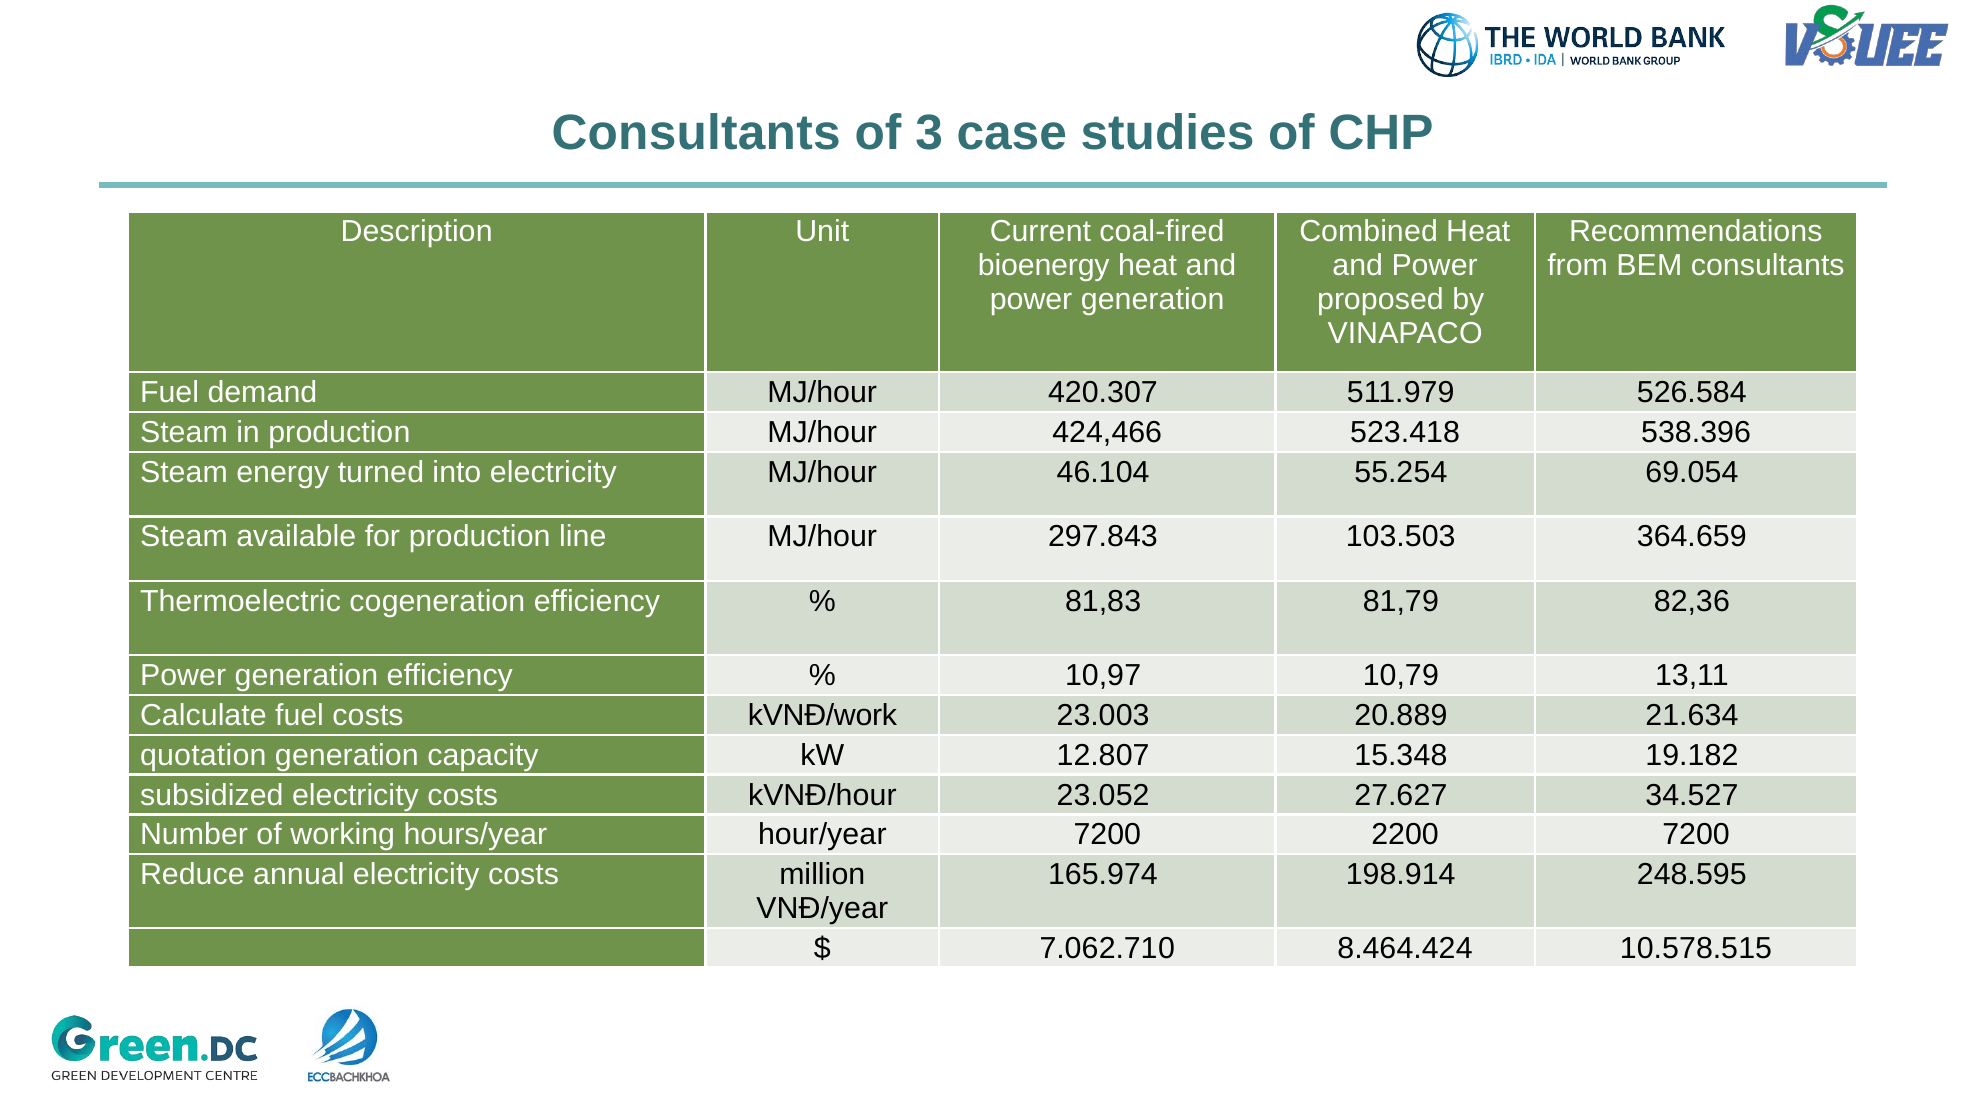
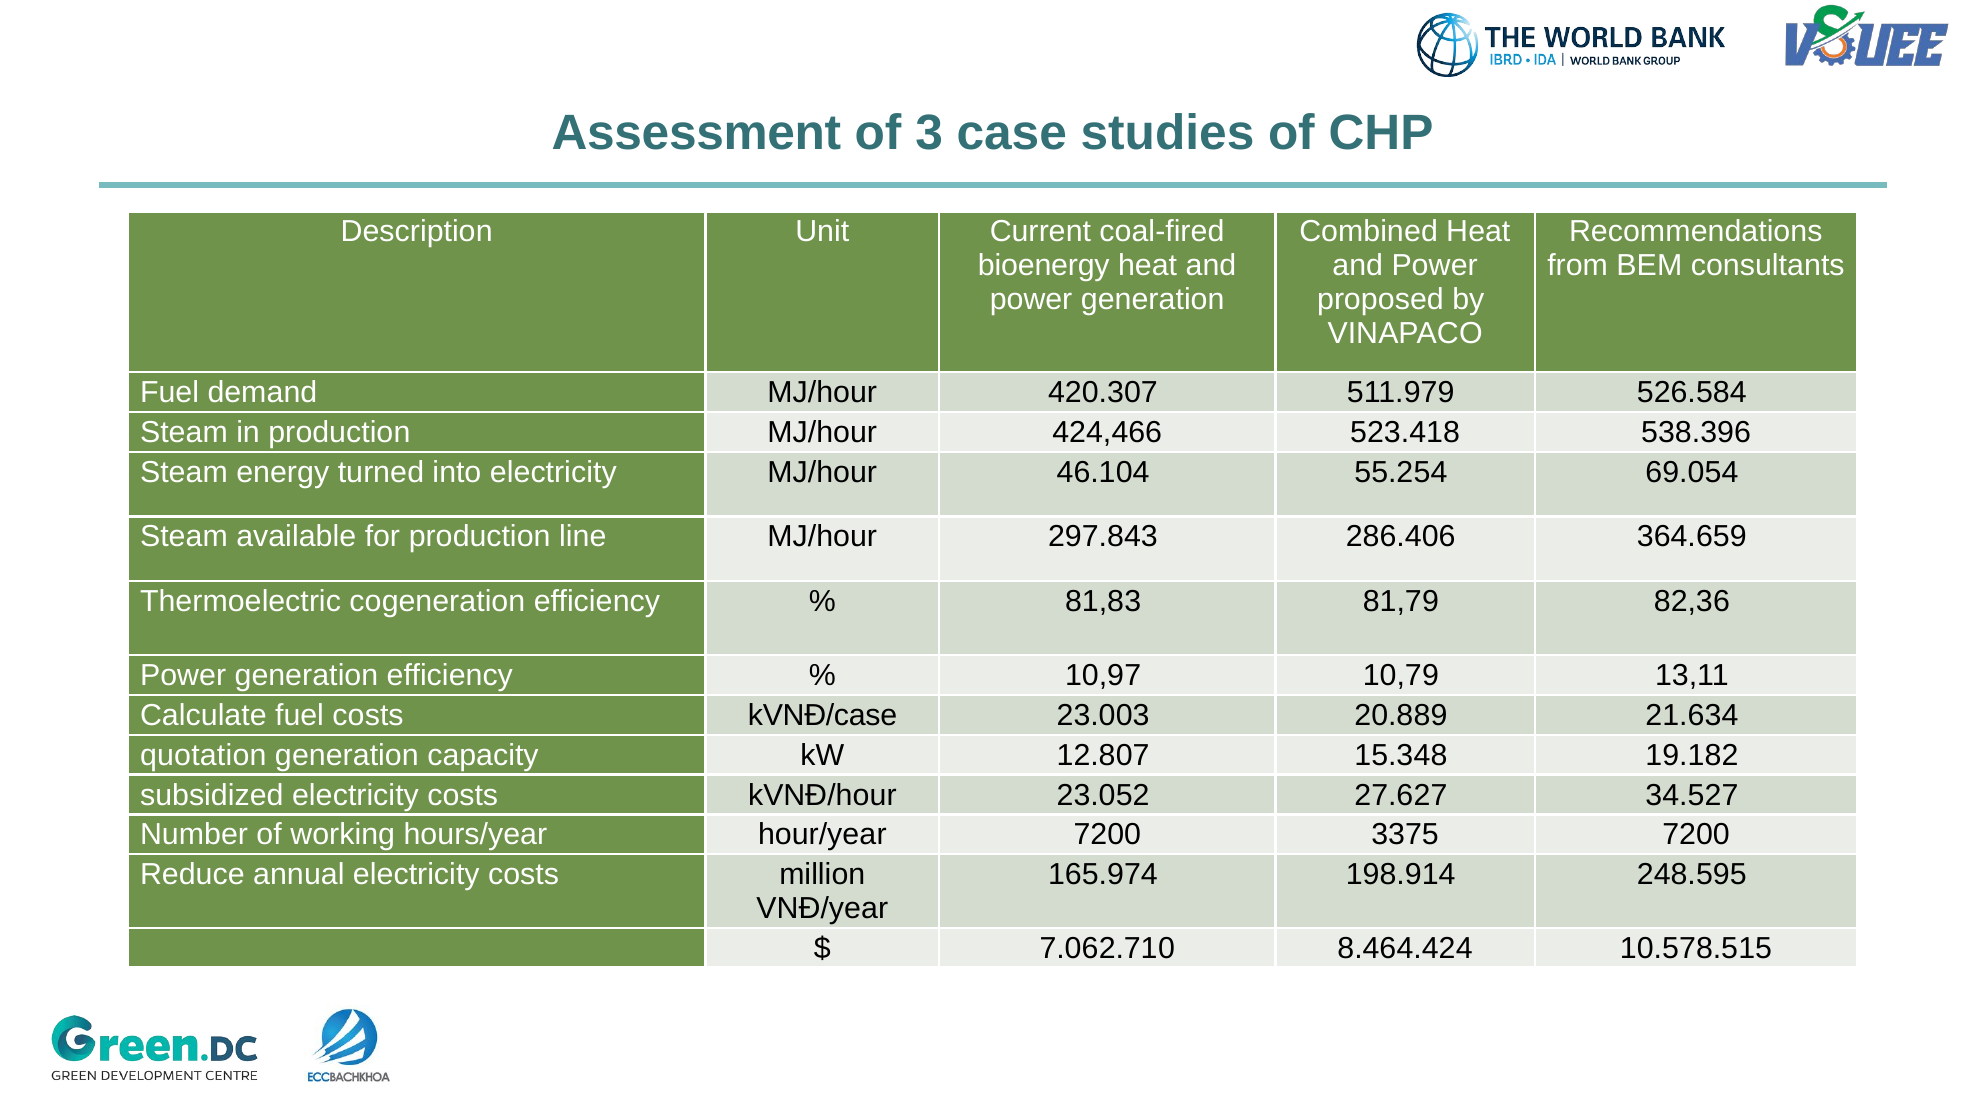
Consultants at (696, 134): Consultants -> Assessment
103.503: 103.503 -> 286.406
kVNĐ/work: kVNĐ/work -> kVNĐ/case
2200: 2200 -> 3375
